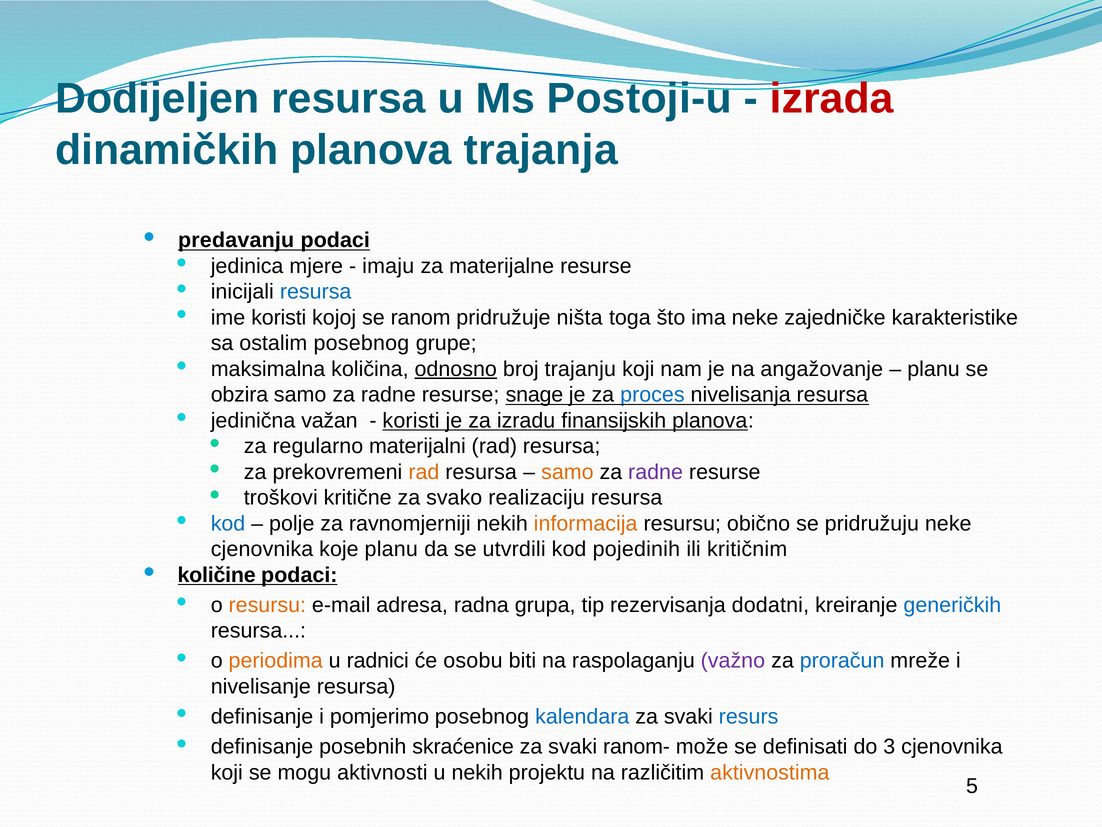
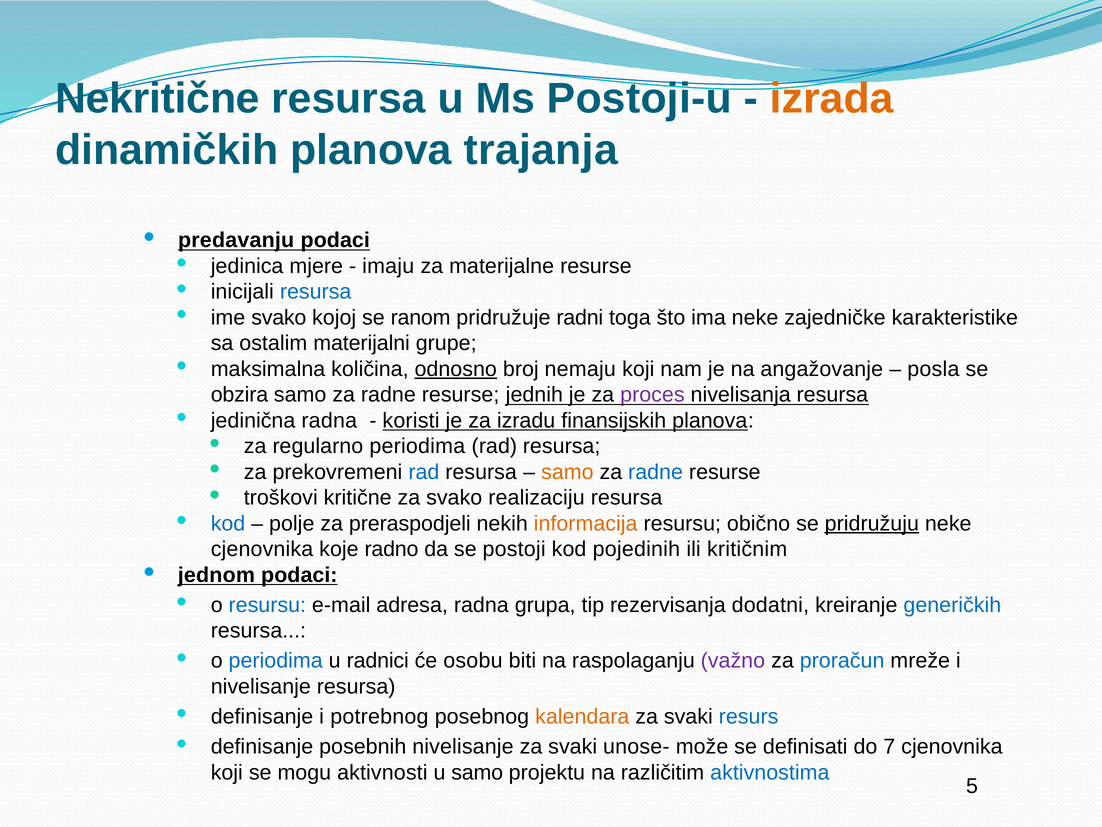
Dodijeljen: Dodijeljen -> Nekritične
izrada colour: red -> orange
ime koristi: koristi -> svako
ništa: ništa -> radni
ostalim posebnog: posebnog -> materijalni
trajanju: trajanju -> nemaju
planu at (933, 369): planu -> posla
snage: snage -> jednih
proces colour: blue -> purple
jedinična važan: važan -> radna
regularno materijalni: materijalni -> periodima
rad at (424, 472) colour: orange -> blue
radne at (656, 472) colour: purple -> blue
ravnomjerniji: ravnomjerniji -> preraspodjeli
pridružuju underline: none -> present
koje planu: planu -> radno
utvrdili: utvrdili -> postoji
količine: količine -> jednom
resursu at (267, 605) colour: orange -> blue
periodima at (276, 661) colour: orange -> blue
pomjerimo: pomjerimo -> potrebnog
kalendara colour: blue -> orange
posebnih skraćenice: skraćenice -> nivelisanje
ranom-: ranom- -> unose-
3: 3 -> 7
u nekih: nekih -> samo
aktivnostima colour: orange -> blue
